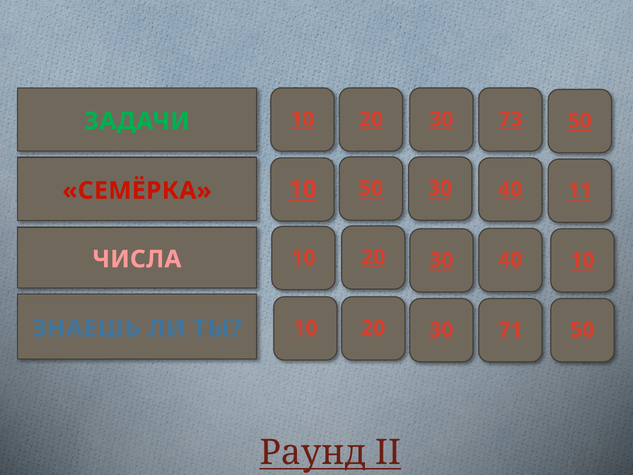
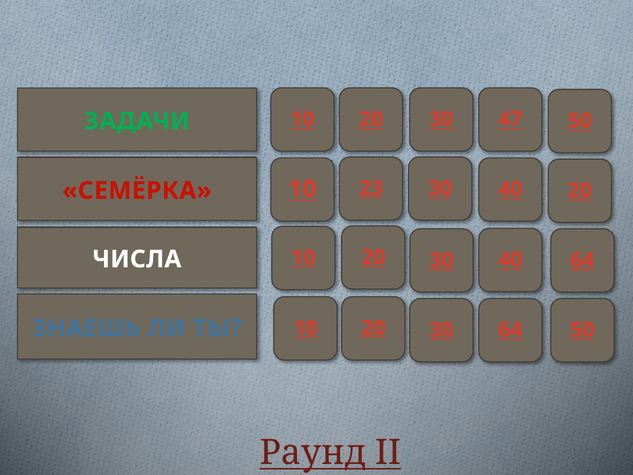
73: 73 -> 47
10 50: 50 -> 23
40 11: 11 -> 20
40 10: 10 -> 64
ЧИСЛА colour: pink -> white
30 71: 71 -> 64
